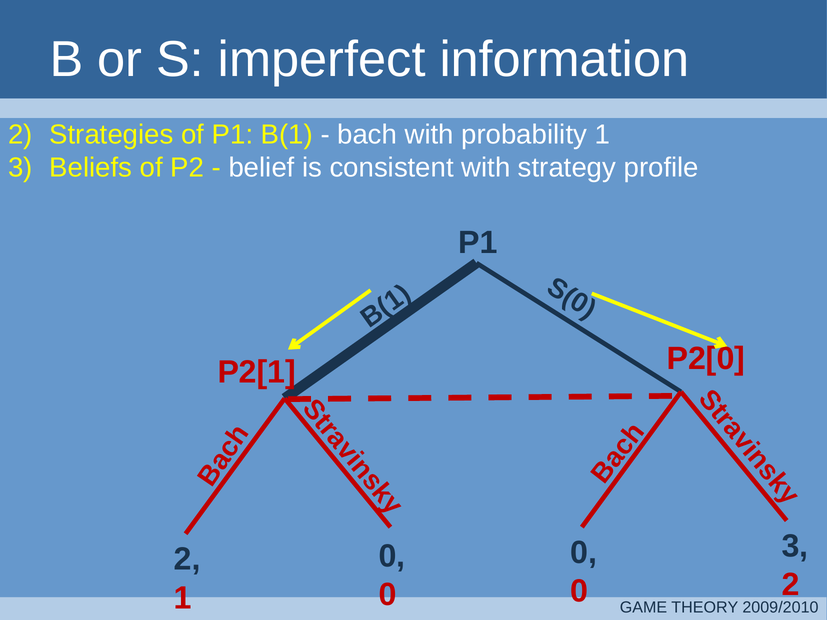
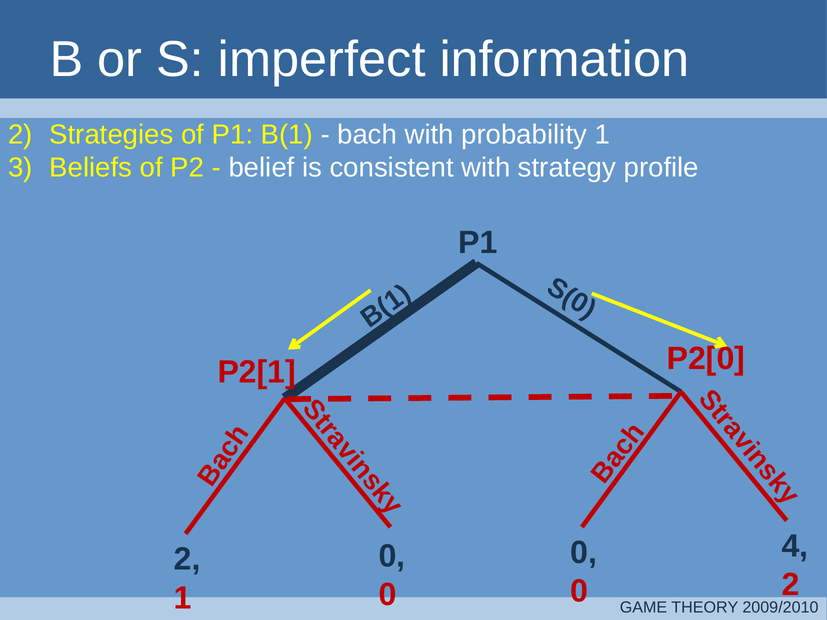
3 at (795, 546): 3 -> 4
